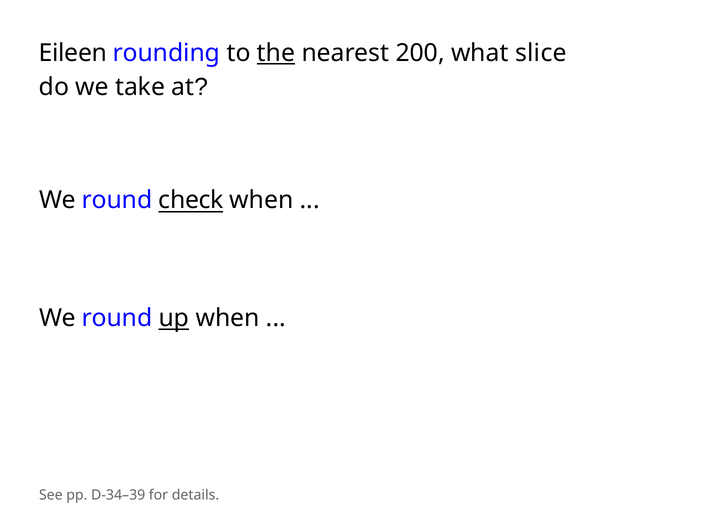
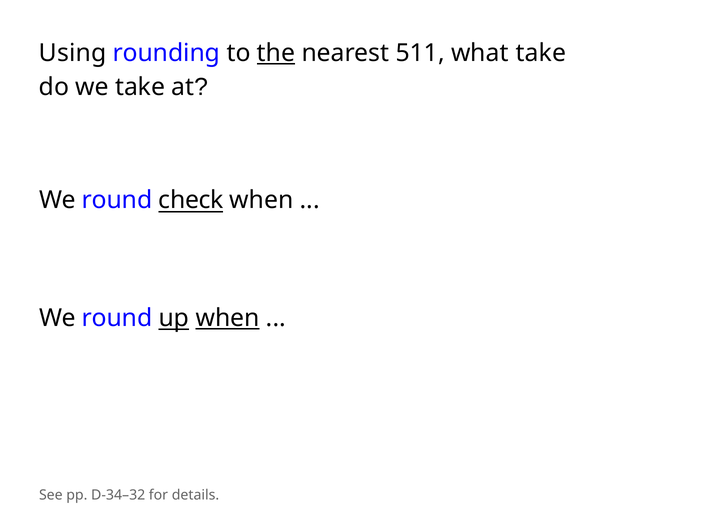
Eileen: Eileen -> Using
200: 200 -> 511
what slice: slice -> take
when at (228, 318) underline: none -> present
D-34–39: D-34–39 -> D-34–32
